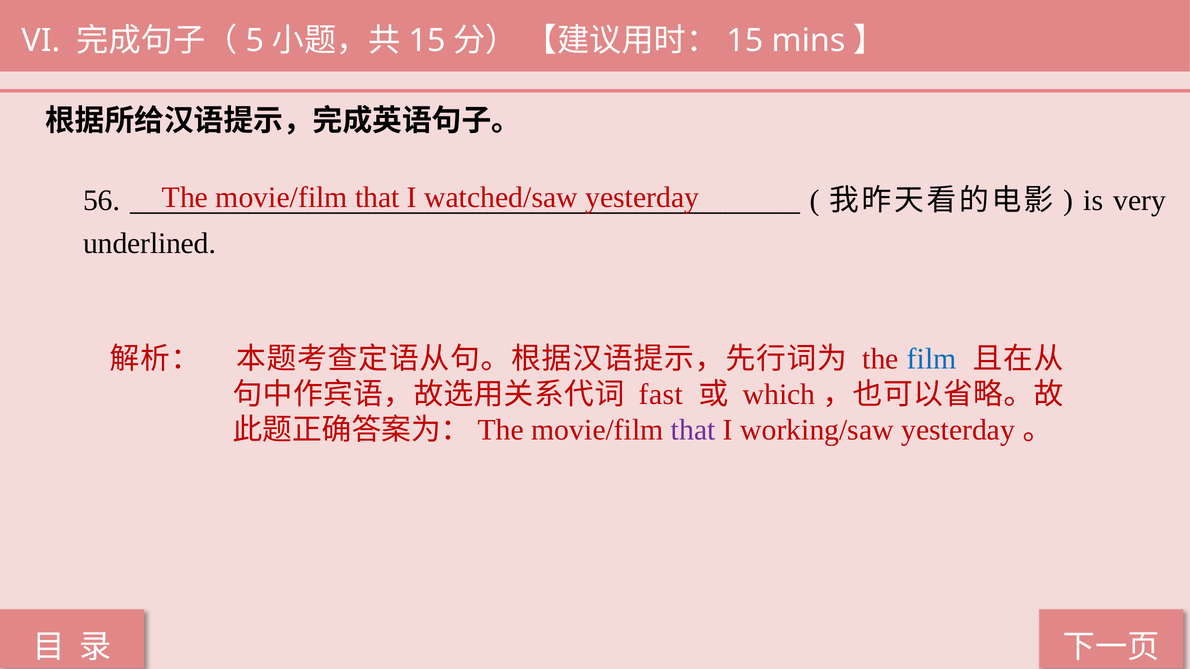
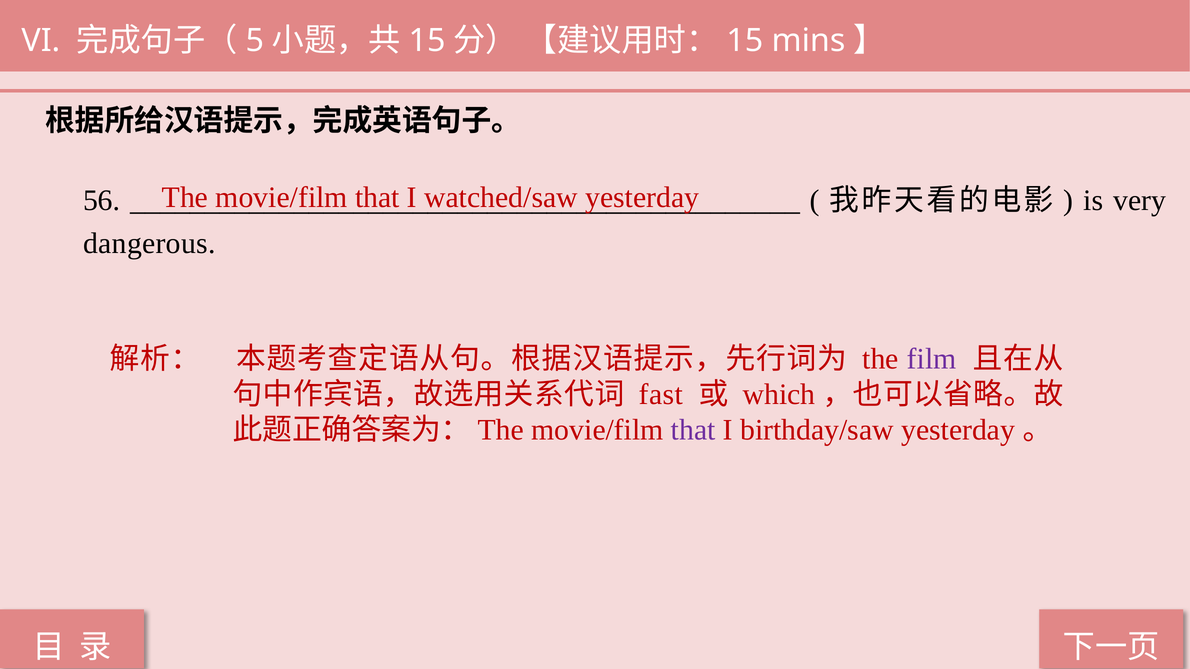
underlined: underlined -> dangerous
film colour: blue -> purple
working/saw: working/saw -> birthday/saw
